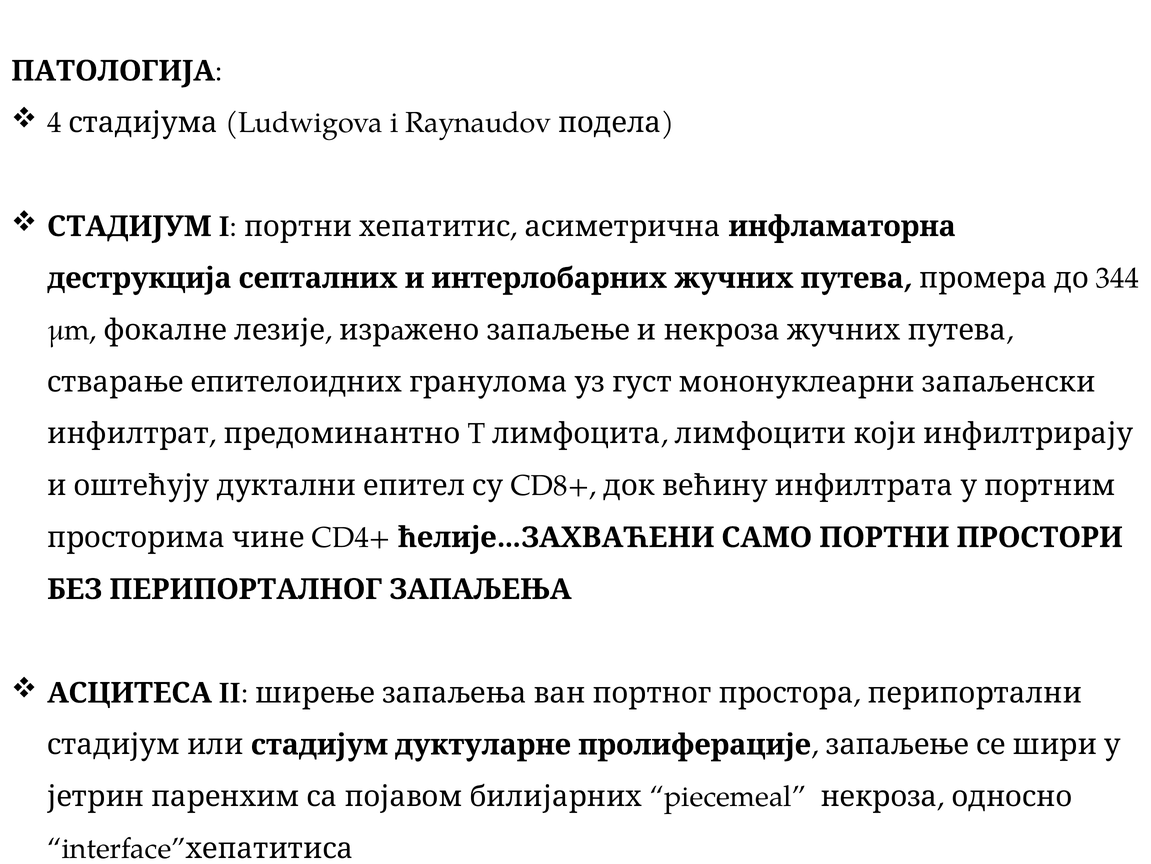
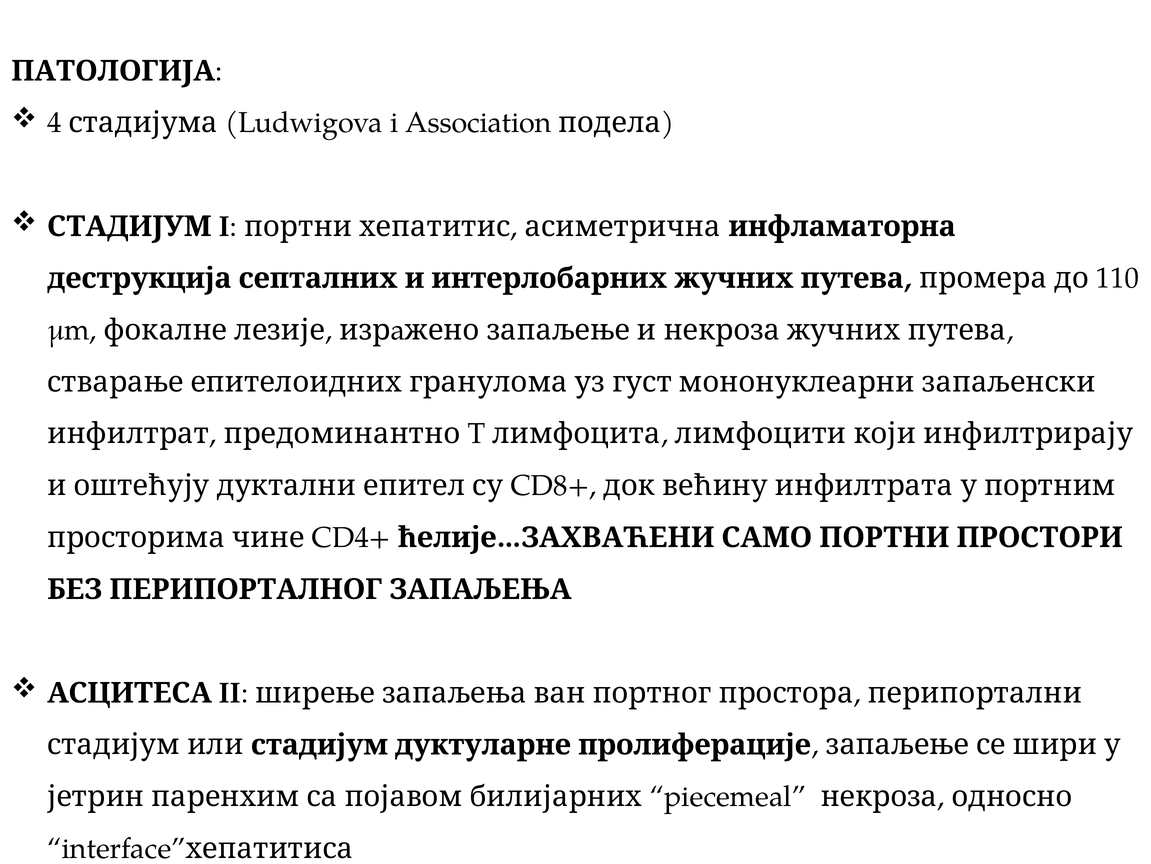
Raynaudov: Raynaudov -> Association
344: 344 -> 110
